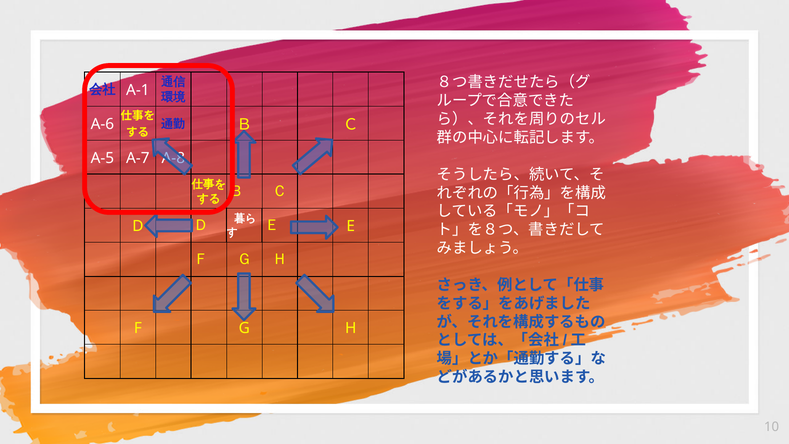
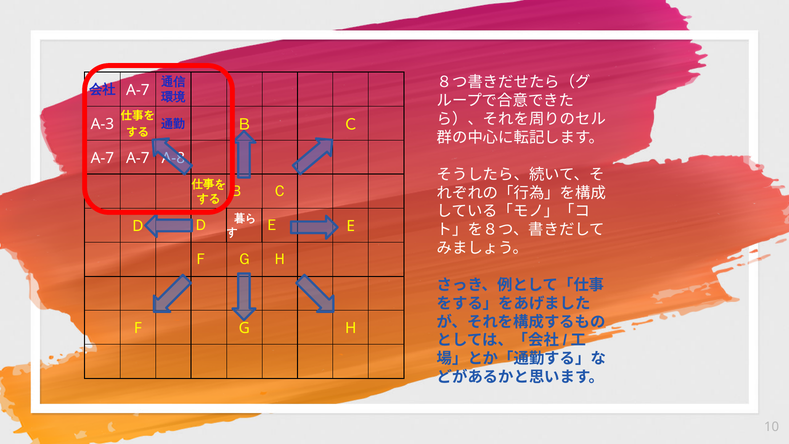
A-1 at (138, 90): A-1 -> A-7
A-6: A-6 -> A-3
A-5 at (102, 158): A-5 -> A-7
